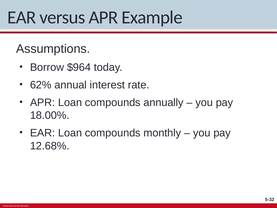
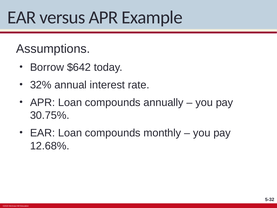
$964: $964 -> $642
62%: 62% -> 32%
18.00%: 18.00% -> 30.75%
